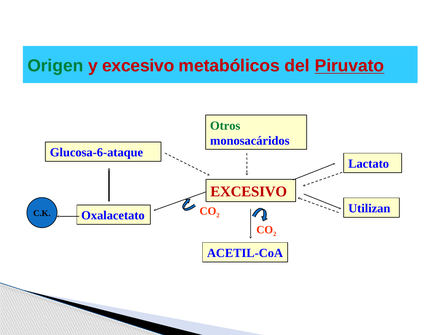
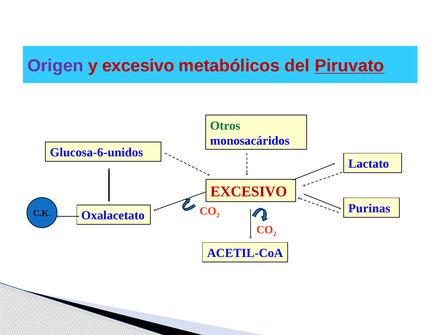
Origen colour: green -> purple
Glucosa-6-ataque: Glucosa-6-ataque -> Glucosa-6-unidos
Utilizan: Utilizan -> Purinas
